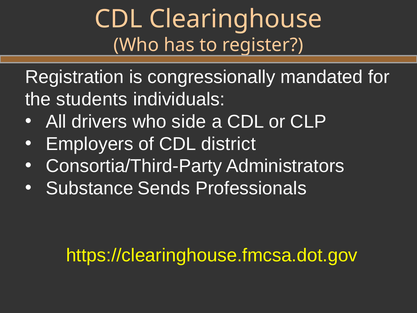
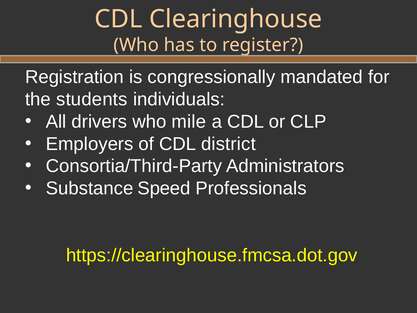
side: side -> mile
Sends: Sends -> Speed
